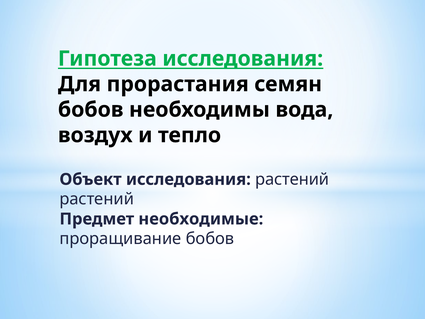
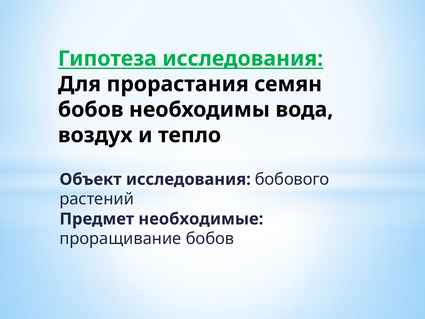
исследования растений: растений -> бобового
